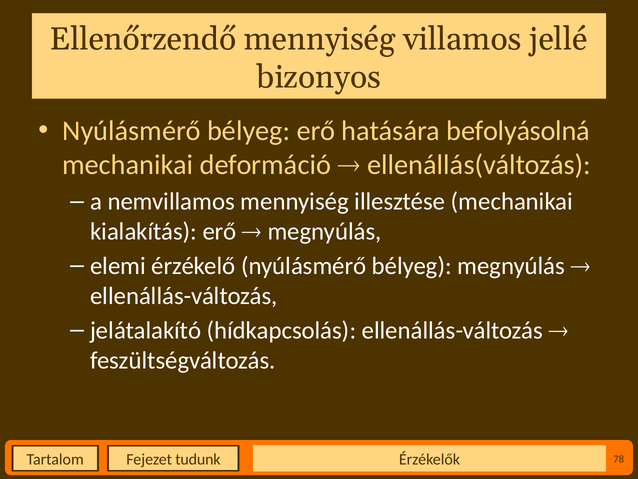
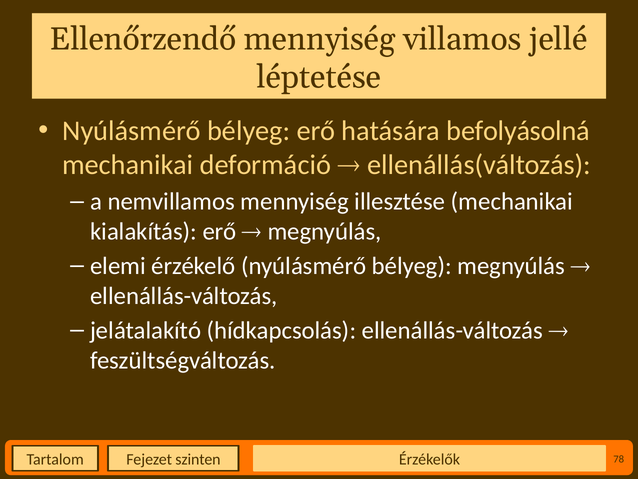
bizonyos: bizonyos -> léptetése
tudunk: tudunk -> szinten
